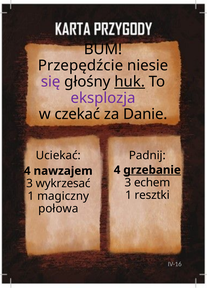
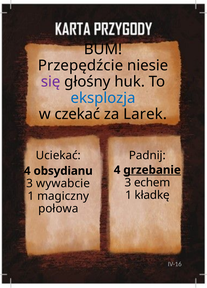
huk underline: present -> none
eksplozja colour: purple -> blue
Danie: Danie -> Larek
nawzajem: nawzajem -> obsydianu
wykrzesać: wykrzesać -> wywabcie
resztki: resztki -> kładkę
